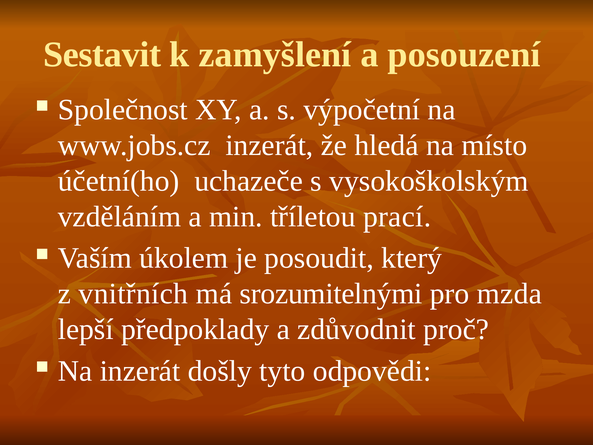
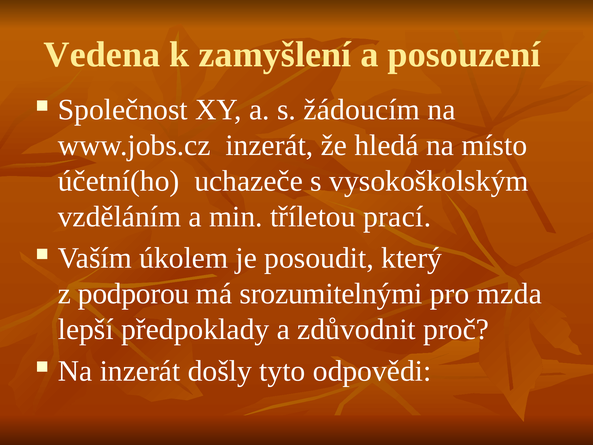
Sestavit: Sestavit -> Vedena
výpočetní: výpočetní -> žádoucím
vnitřních: vnitřních -> podporou
